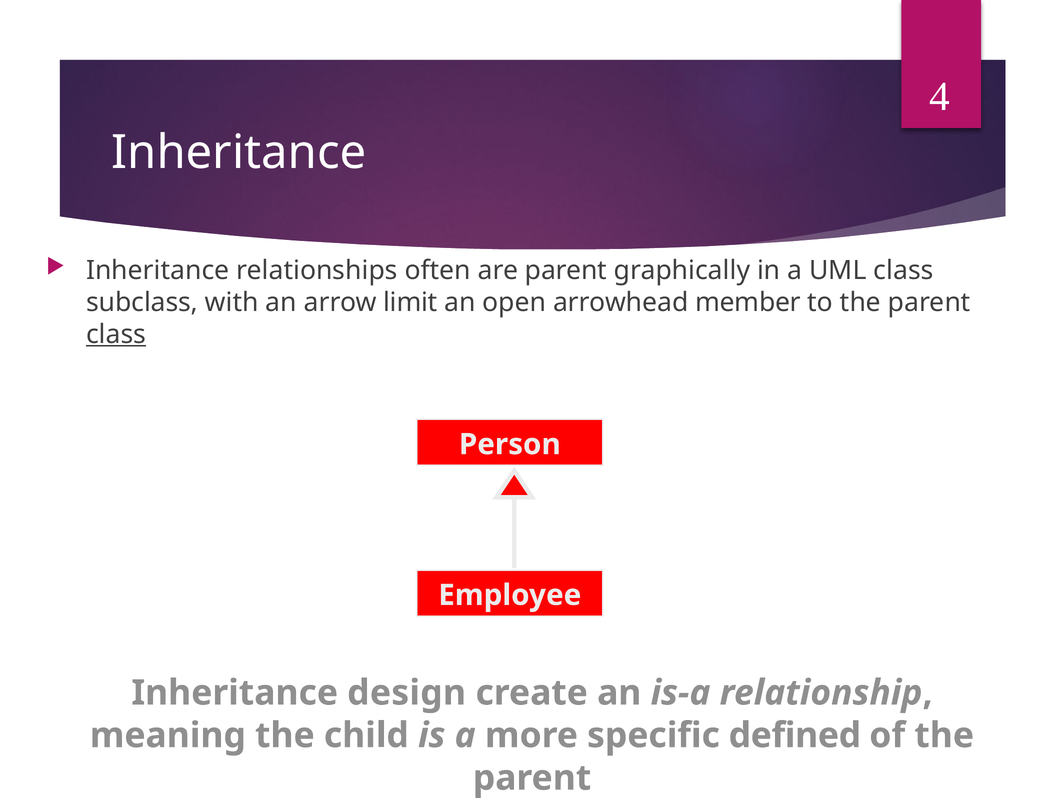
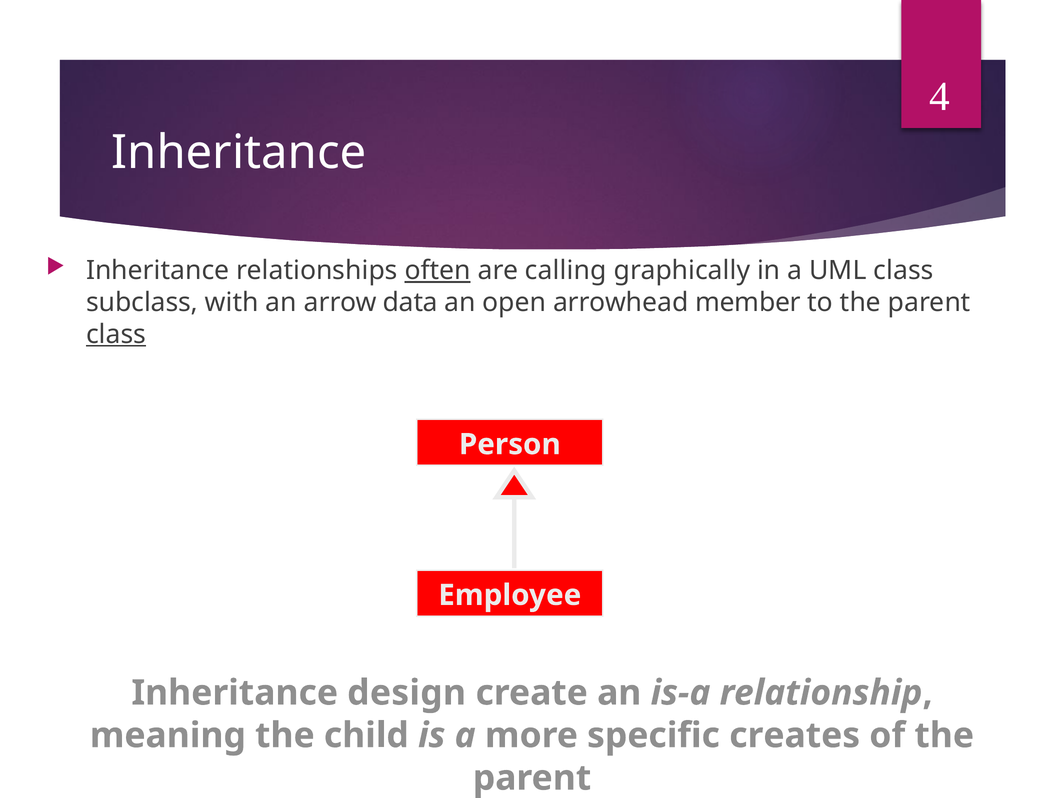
often underline: none -> present
are parent: parent -> calling
limit: limit -> data
defined: defined -> creates
